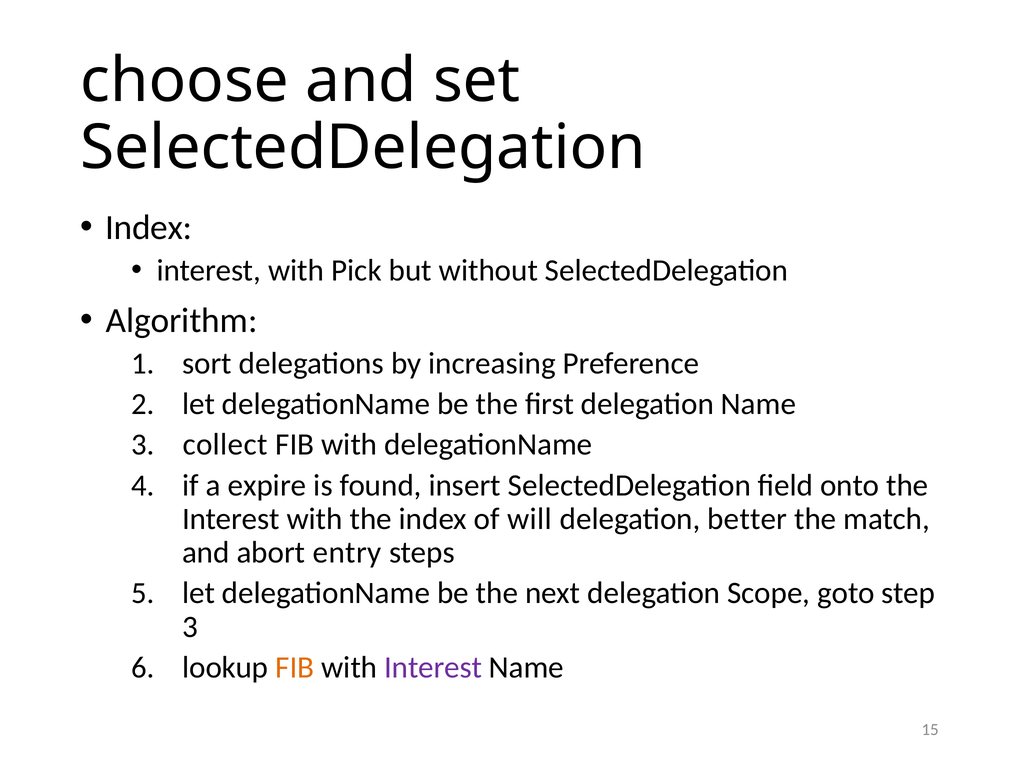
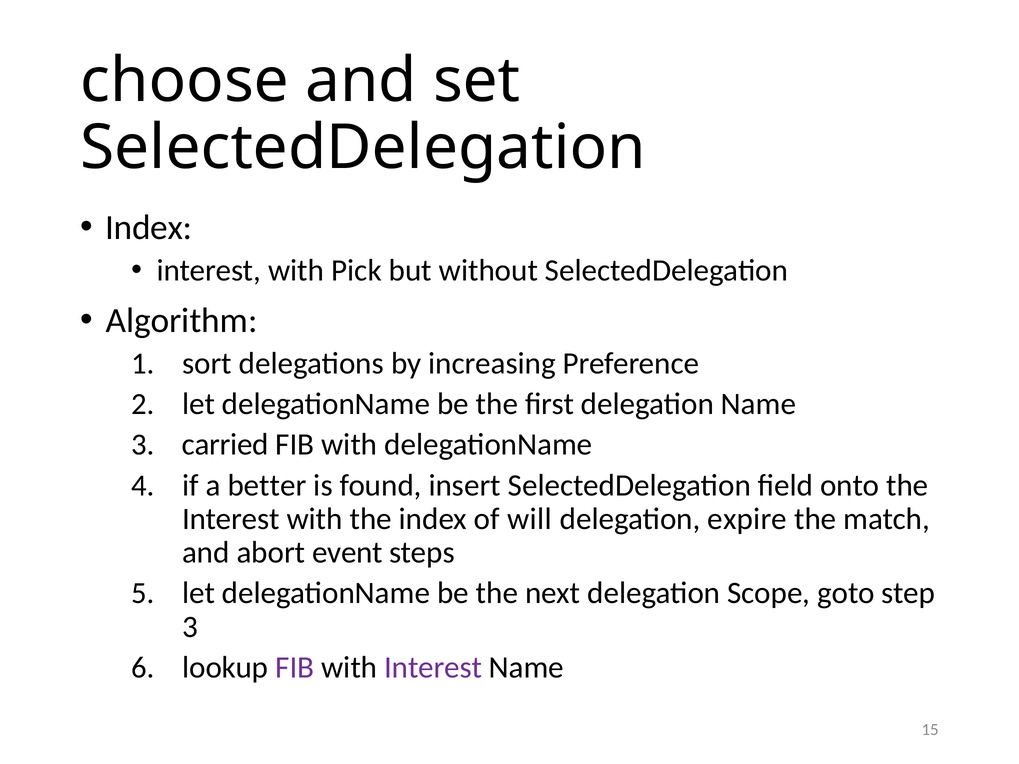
collect: collect -> carried
expire: expire -> better
better: better -> expire
entry: entry -> event
FIB at (295, 668) colour: orange -> purple
